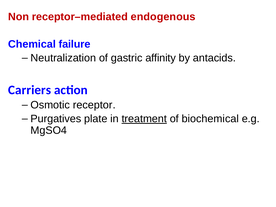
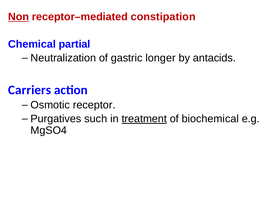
Non underline: none -> present
endogenous: endogenous -> constipation
failure: failure -> partial
affinity: affinity -> longer
plate: plate -> such
